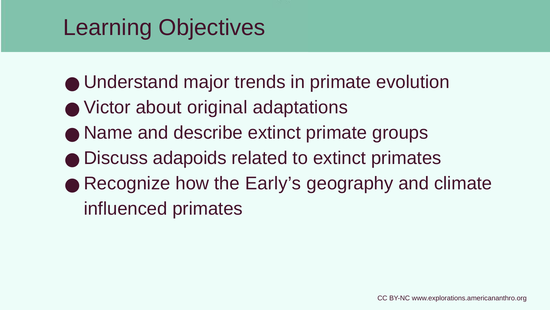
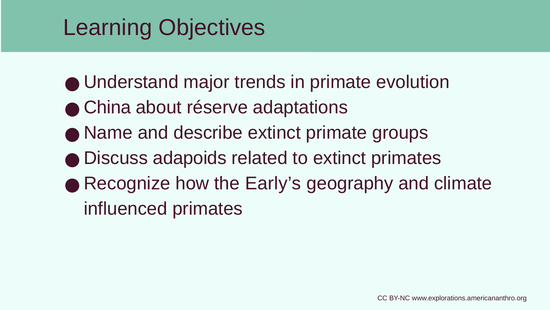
Victor: Victor -> China
original: original -> réserve
